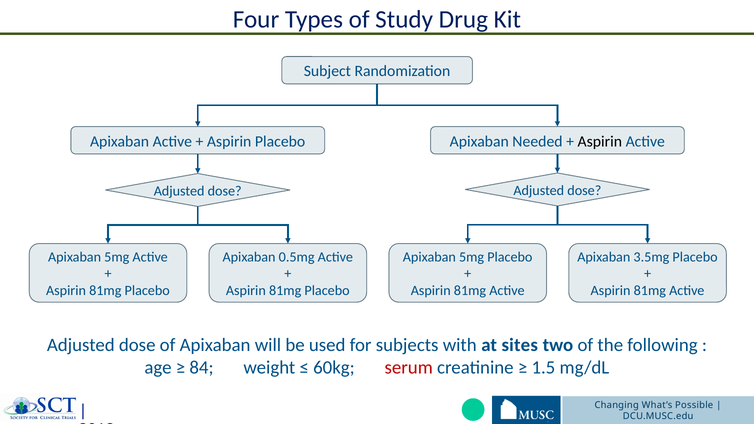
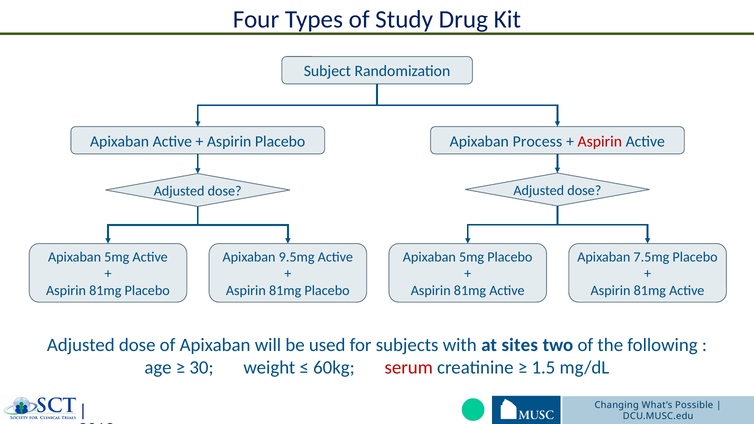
Needed: Needed -> Process
Aspirin at (600, 141) colour: black -> red
0.5mg: 0.5mg -> 9.5mg
3.5mg: 3.5mg -> 7.5mg
84: 84 -> 30
